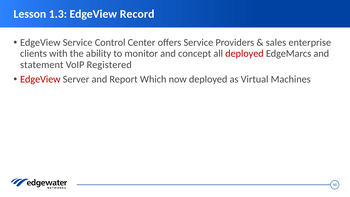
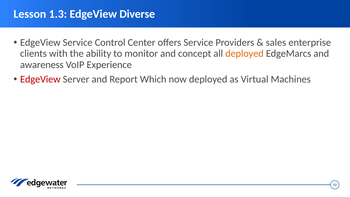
Record: Record -> Diverse
deployed at (244, 54) colour: red -> orange
statement: statement -> awareness
Registered: Registered -> Experience
